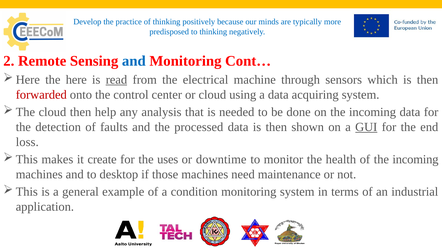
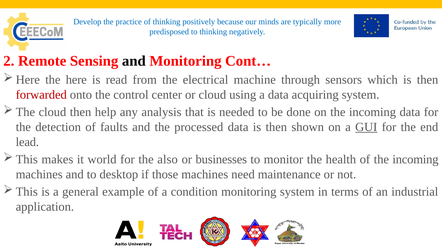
and at (134, 61) colour: blue -> black
read underline: present -> none
loss: loss -> lead
create: create -> world
uses: uses -> also
downtime: downtime -> businesses
